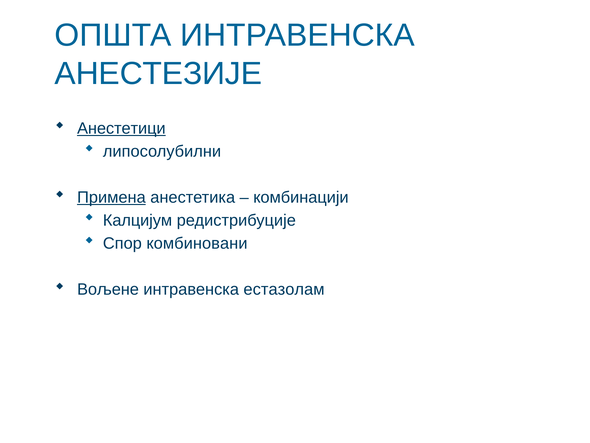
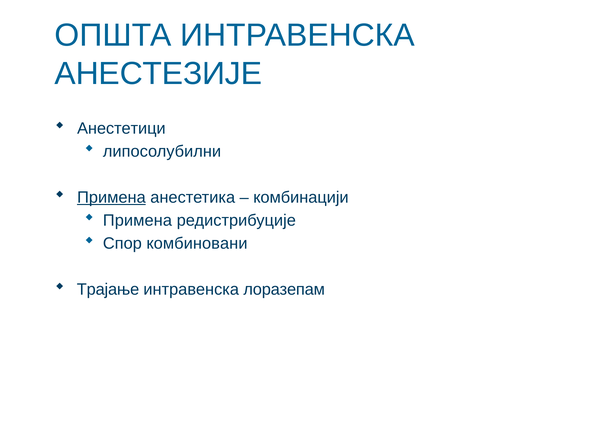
Анестетици underline: present -> none
Калцијум at (138, 220): Калцијум -> Примена
Вољене: Вољене -> Трајање
естазолам: естазолам -> лоразепам
